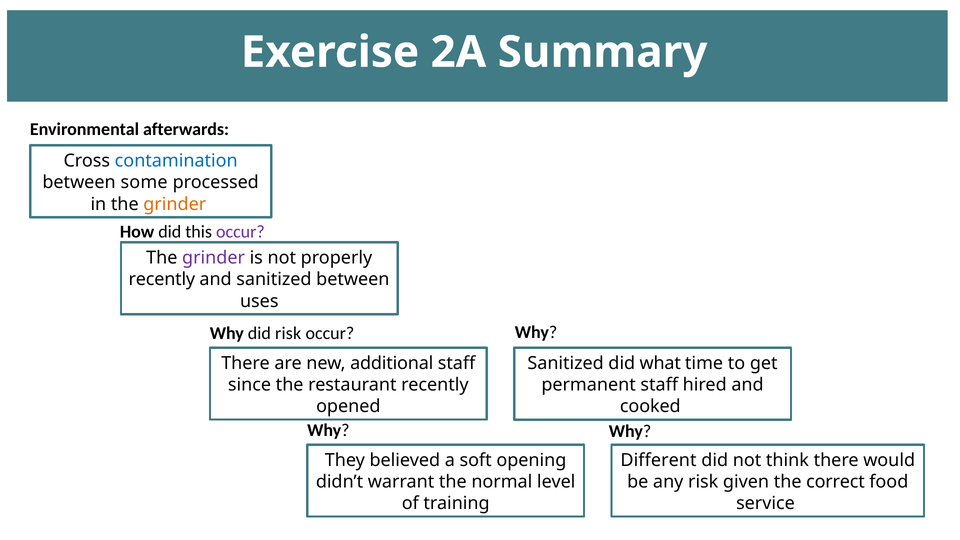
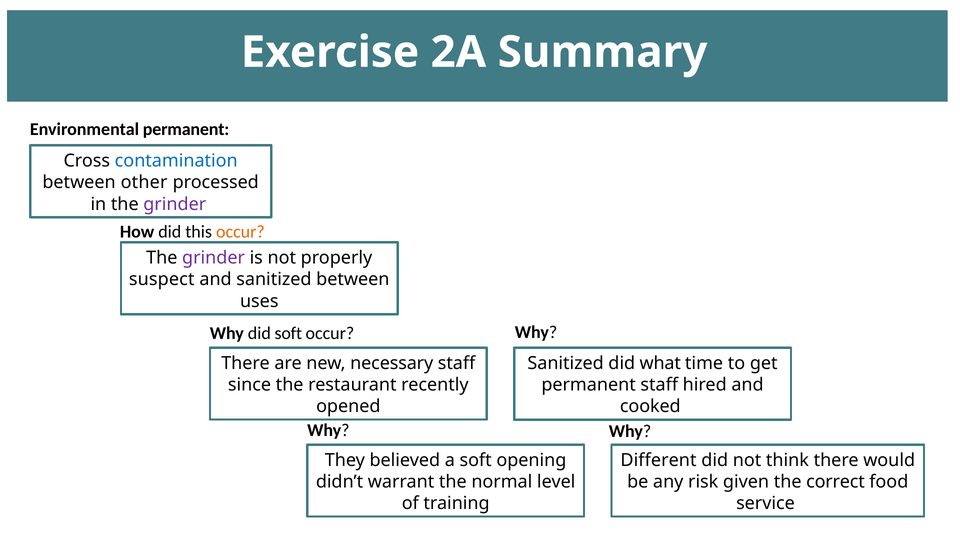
Environmental afterwards: afterwards -> permanent
some: some -> other
grinder at (175, 204) colour: orange -> purple
occur at (240, 232) colour: purple -> orange
recently at (162, 280): recently -> suspect
did risk: risk -> soft
additional: additional -> necessary
